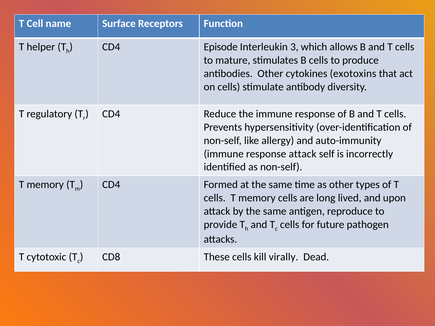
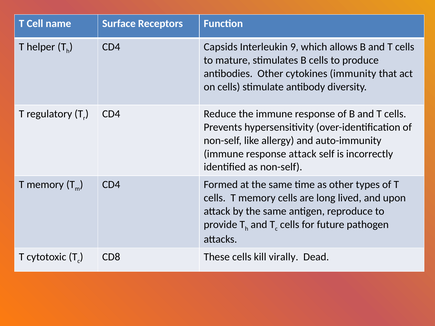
Episode: Episode -> Capsids
3: 3 -> 9
exotoxins: exotoxins -> immunity
